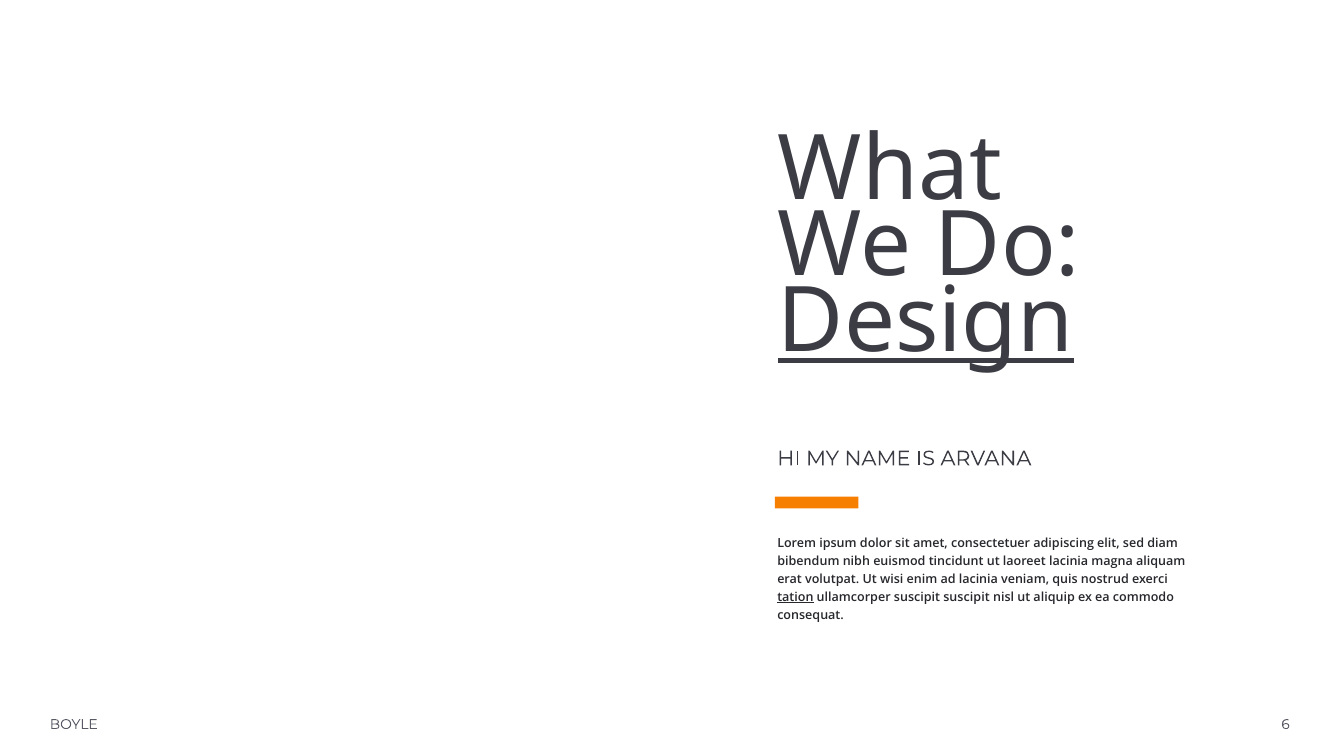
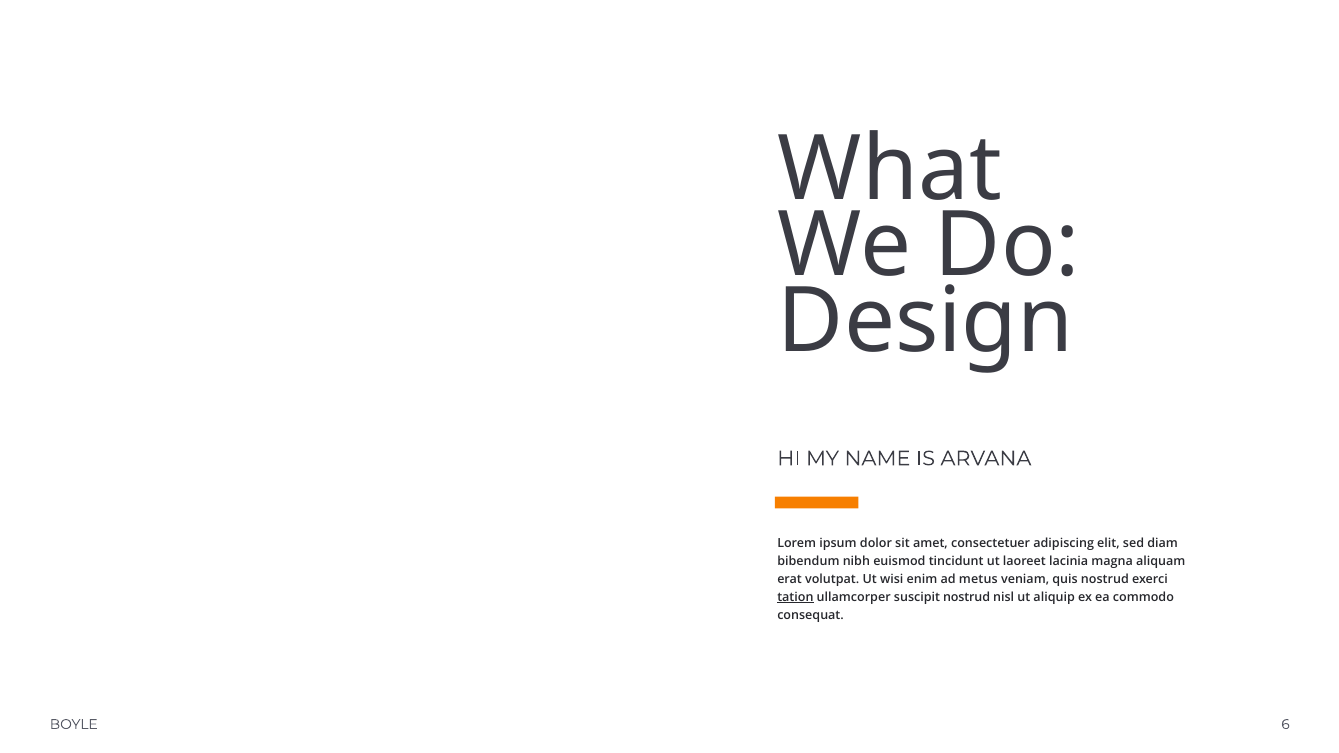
Design underline: present -> none
ad lacinia: lacinia -> metus
suscipit suscipit: suscipit -> nostrud
